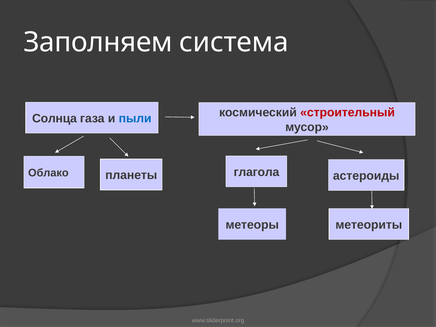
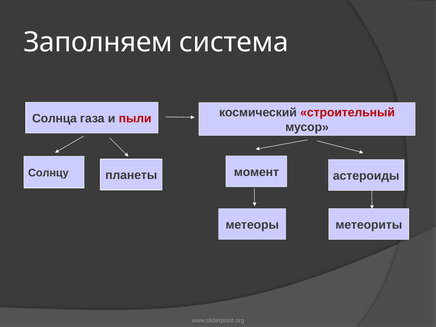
пыли colour: blue -> red
Облако: Облако -> Солнцу
глагола: глагола -> момент
